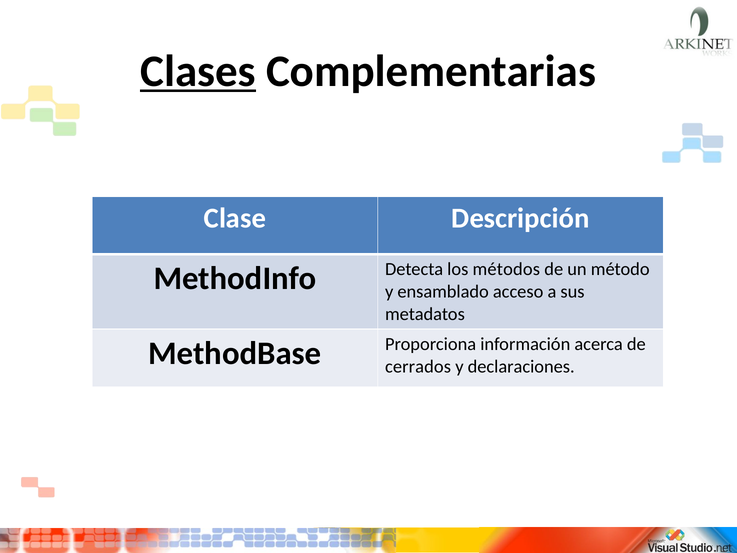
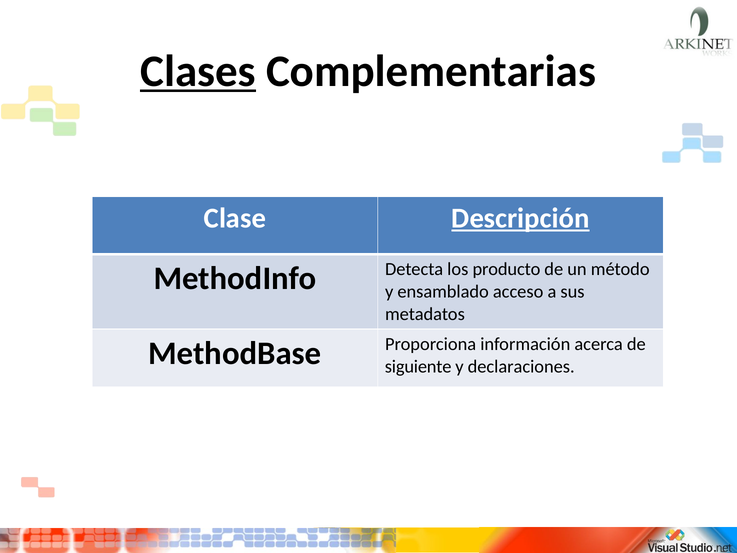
Descripción underline: none -> present
métodos: métodos -> producto
cerrados: cerrados -> siguiente
